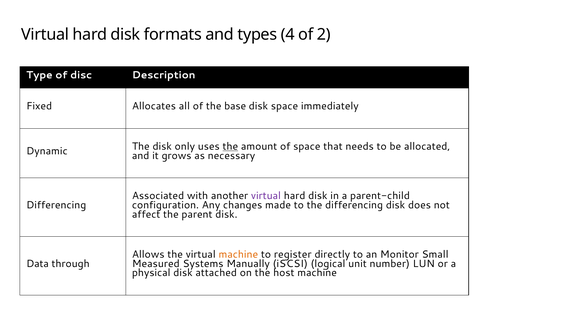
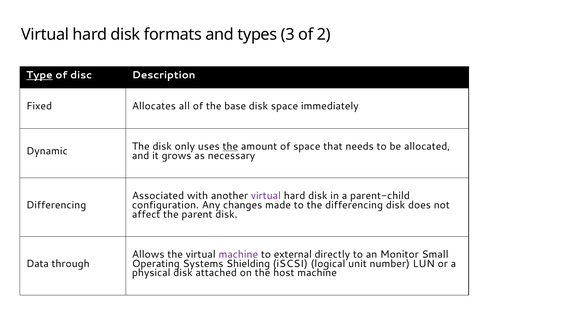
4: 4 -> 3
Type underline: none -> present
machine at (238, 255) colour: orange -> purple
register: register -> external
Measured: Measured -> Operating
Manually: Manually -> Shielding
